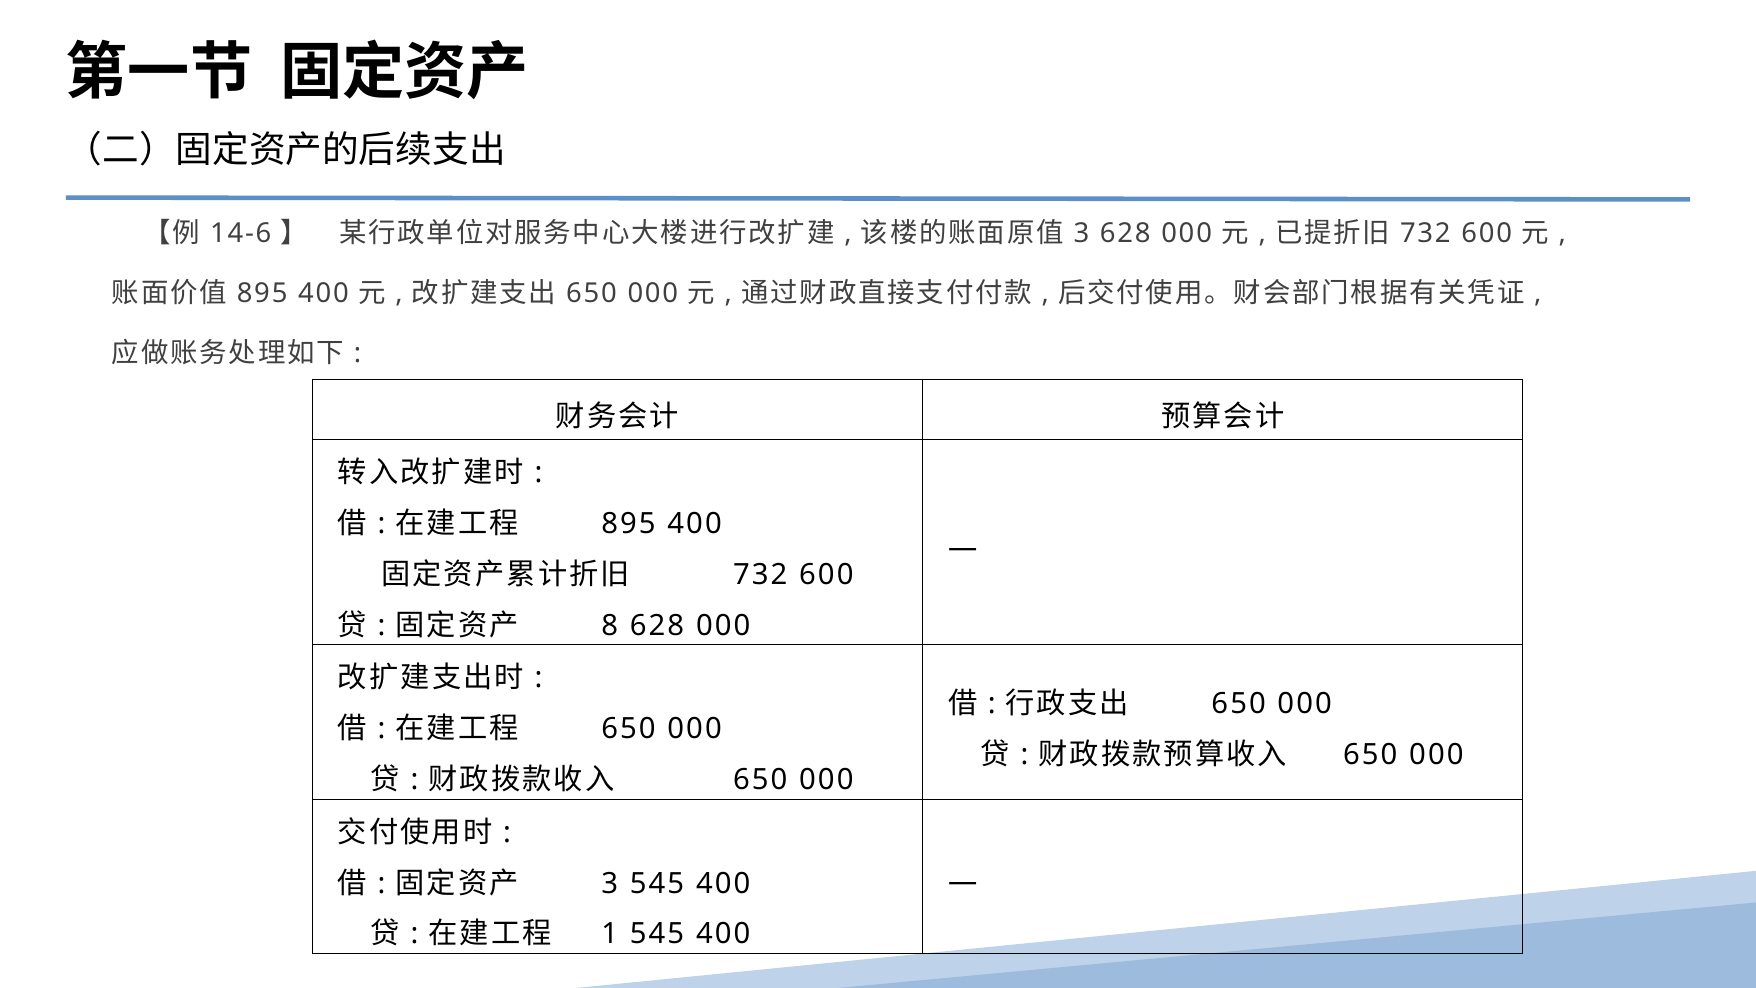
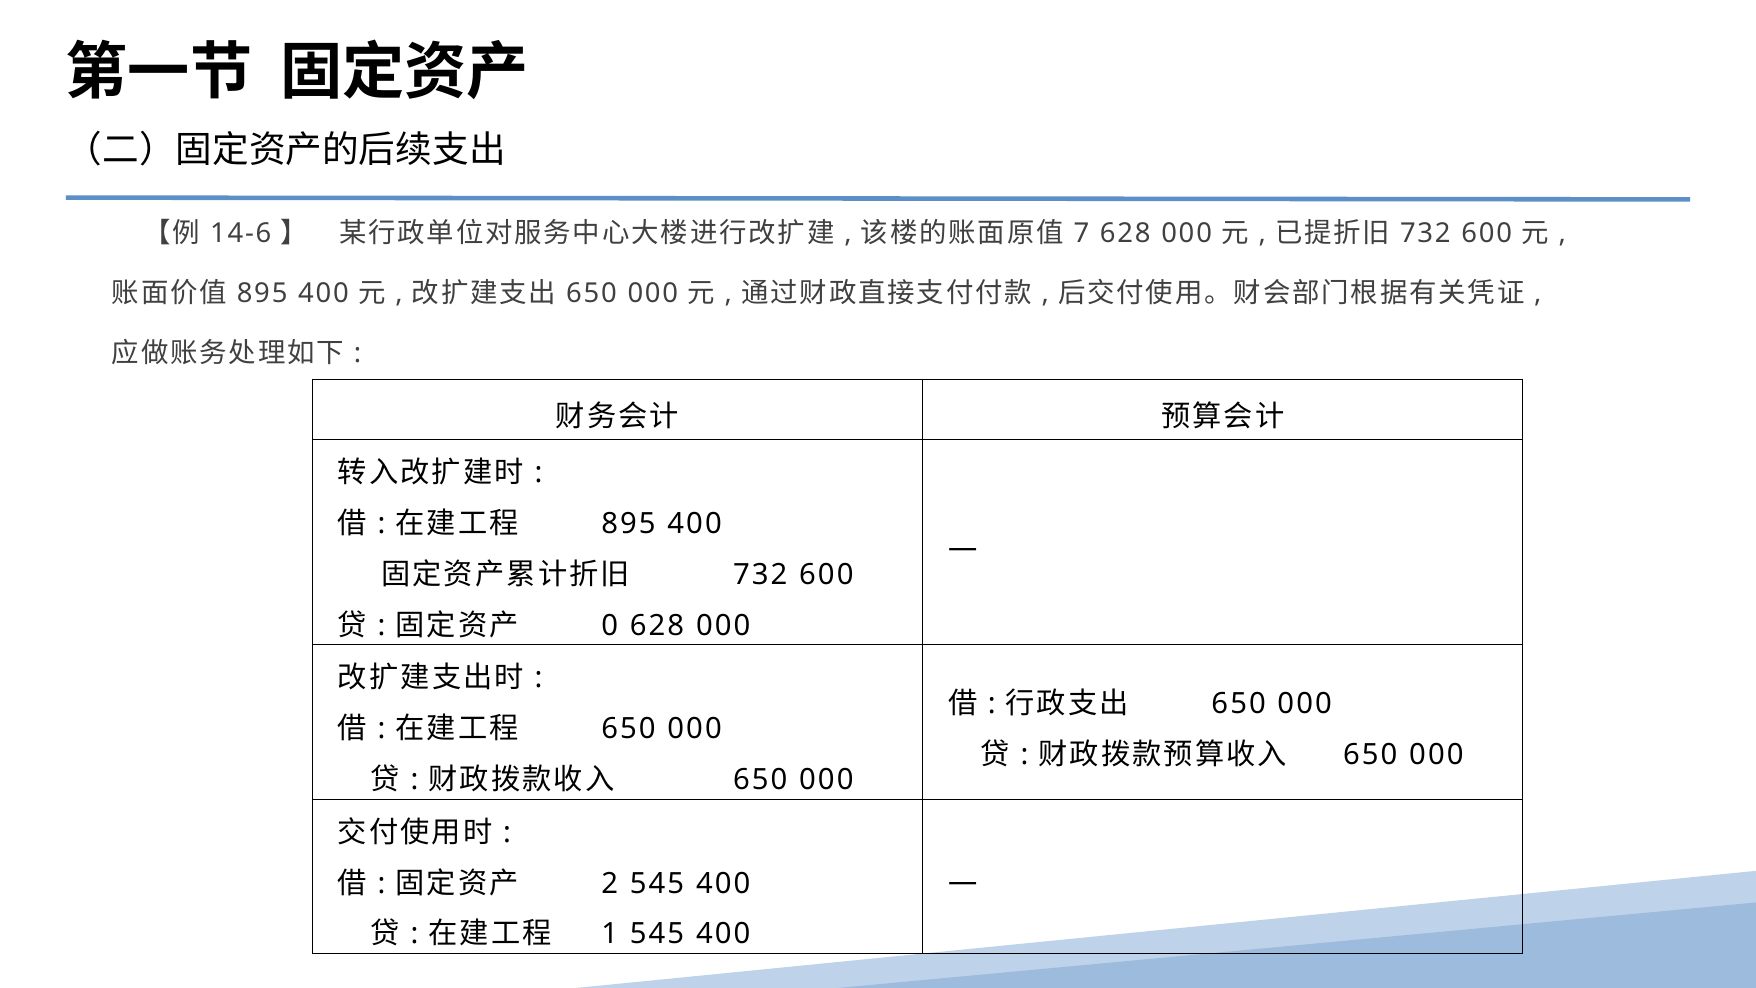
3 at (1081, 233): 3 -> 7
8: 8 -> 0
3 at (610, 883): 3 -> 2
